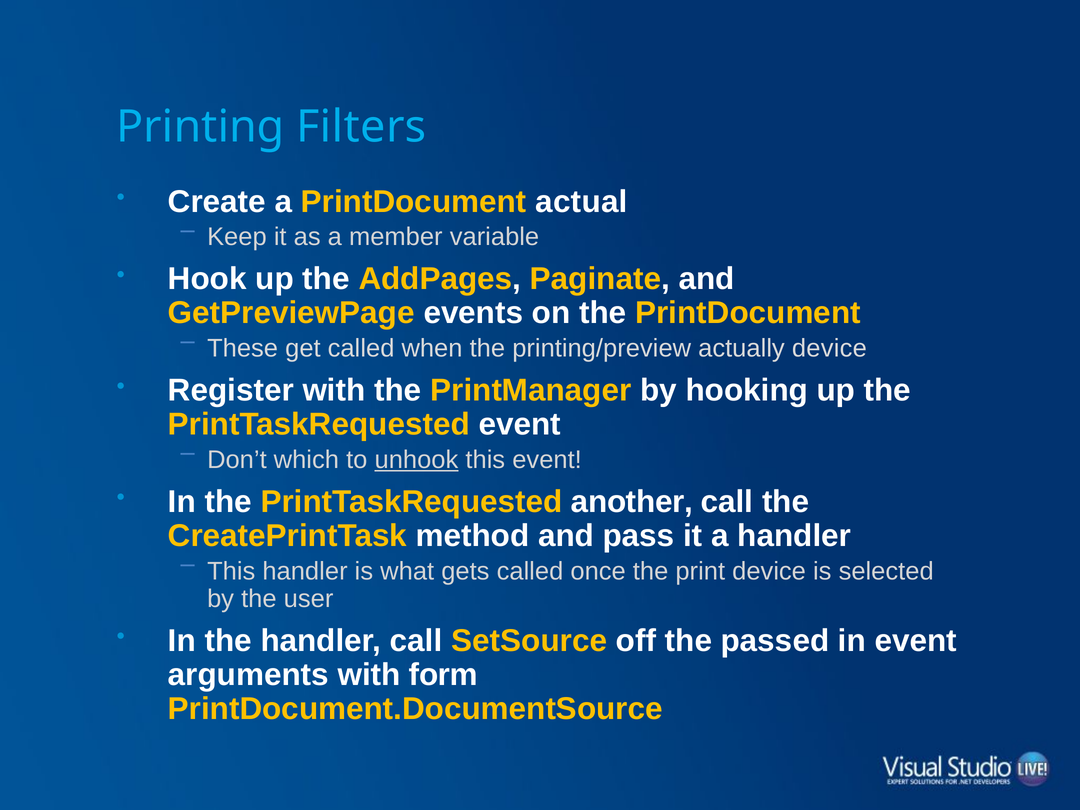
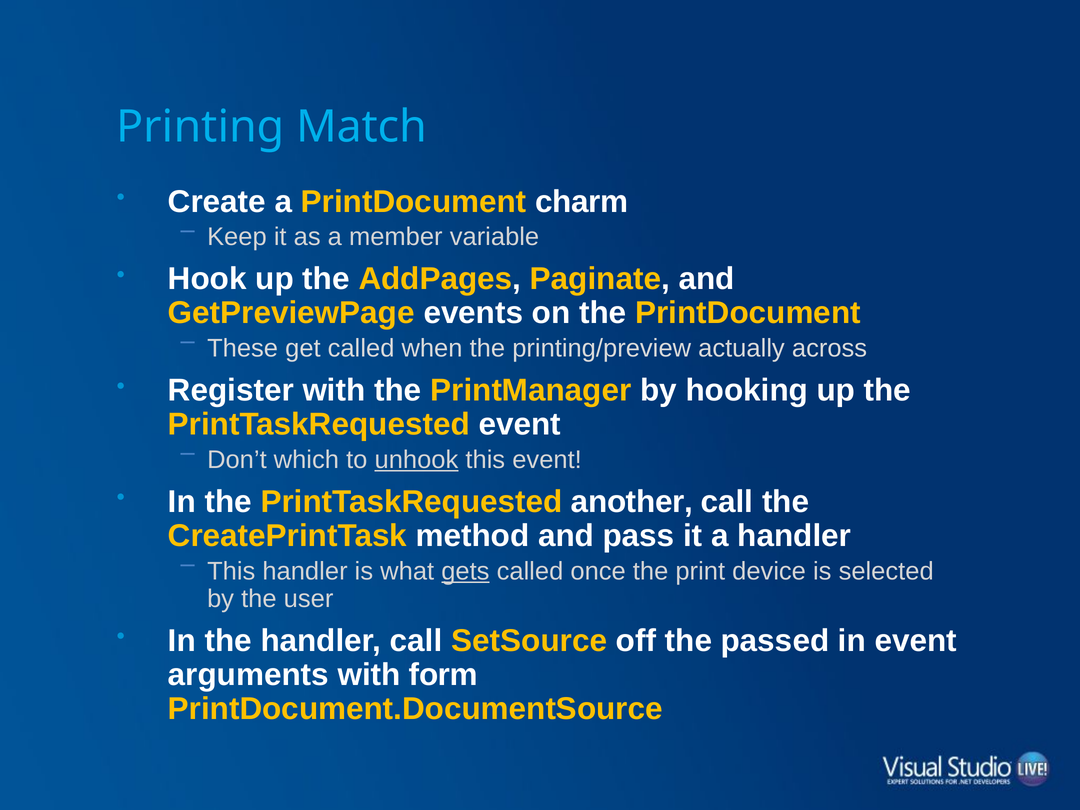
Filters: Filters -> Match
actual: actual -> charm
actually device: device -> across
gets underline: none -> present
